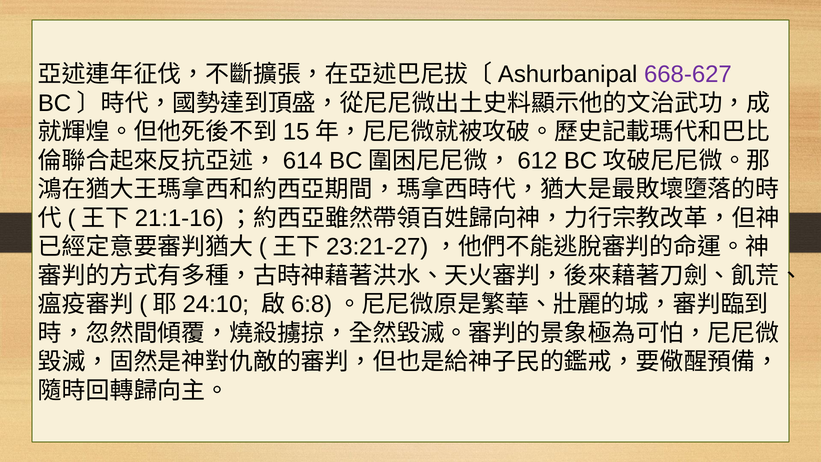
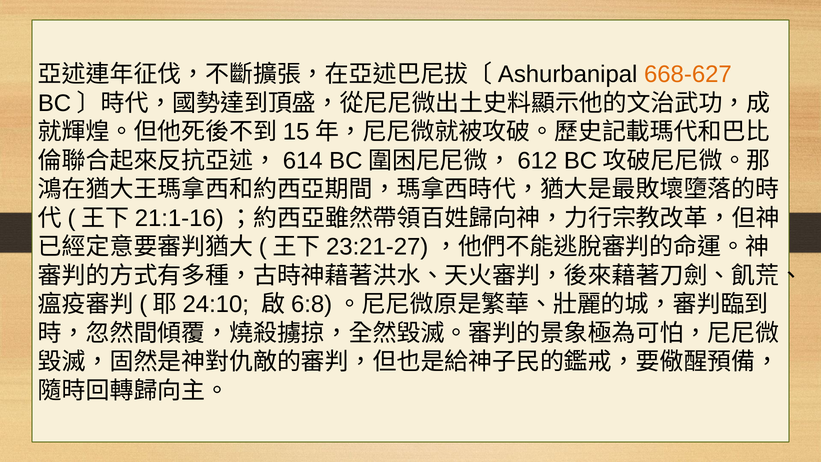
668-627 colour: purple -> orange
